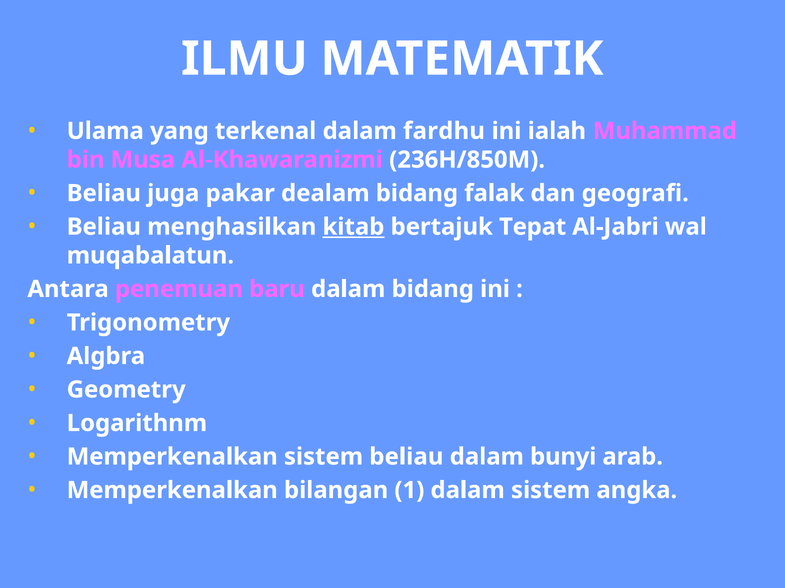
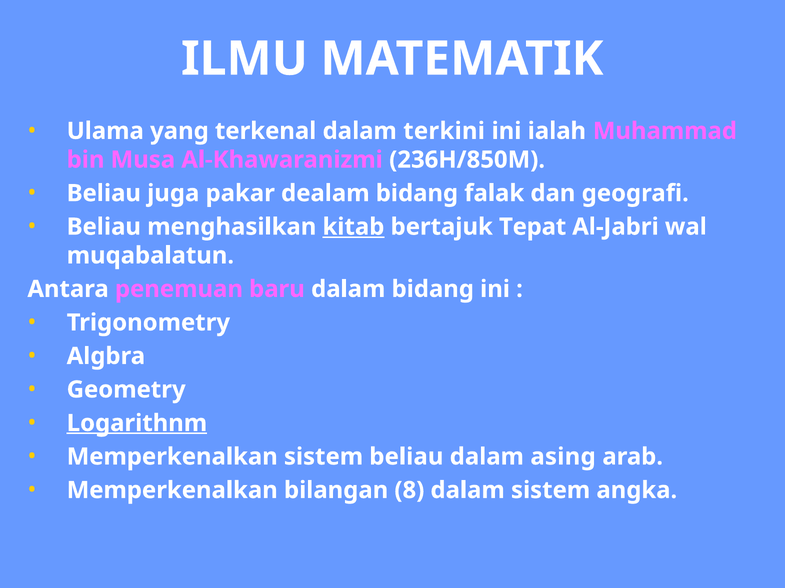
fardhu: fardhu -> terkini
Logarithnm underline: none -> present
bunyi: bunyi -> asing
1: 1 -> 8
